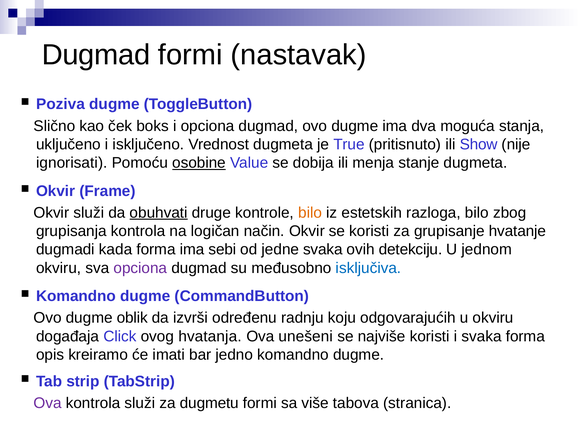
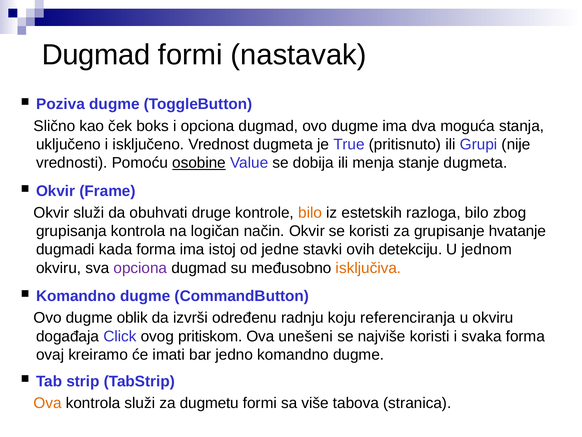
Show: Show -> Grupi
ignorisati: ignorisati -> vrednosti
obuhvati underline: present -> none
sebi: sebi -> istoj
jedne svaka: svaka -> stavki
isključiva colour: blue -> orange
odgovarajućih: odgovarajućih -> referenciranja
hvatanja: hvatanja -> pritiskom
opis: opis -> ovaj
Ova at (48, 402) colour: purple -> orange
